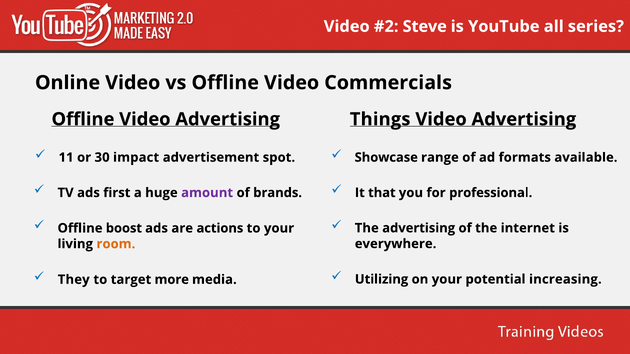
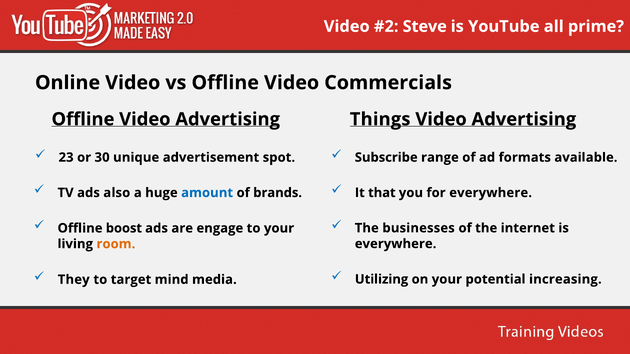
series: series -> prime
11: 11 -> 23
impact: impact -> unique
Showcase: Showcase -> Subscribe
first: first -> also
amount colour: purple -> blue
for professional: professional -> everywhere
The advertising: advertising -> businesses
actions: actions -> engage
more: more -> mind
